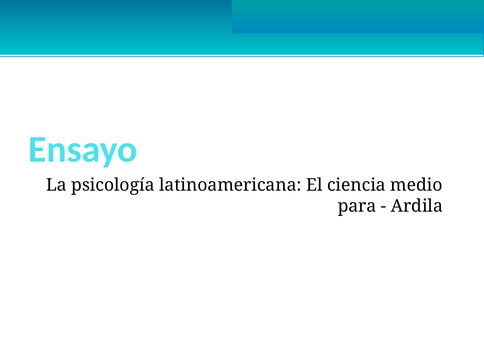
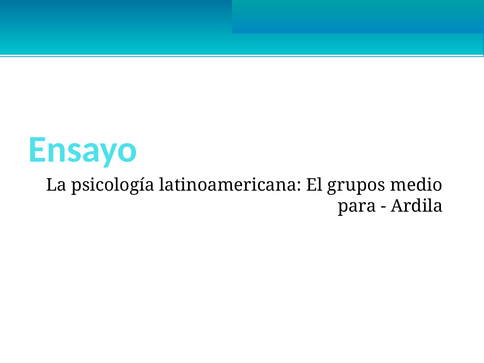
ciencia: ciencia -> grupos
